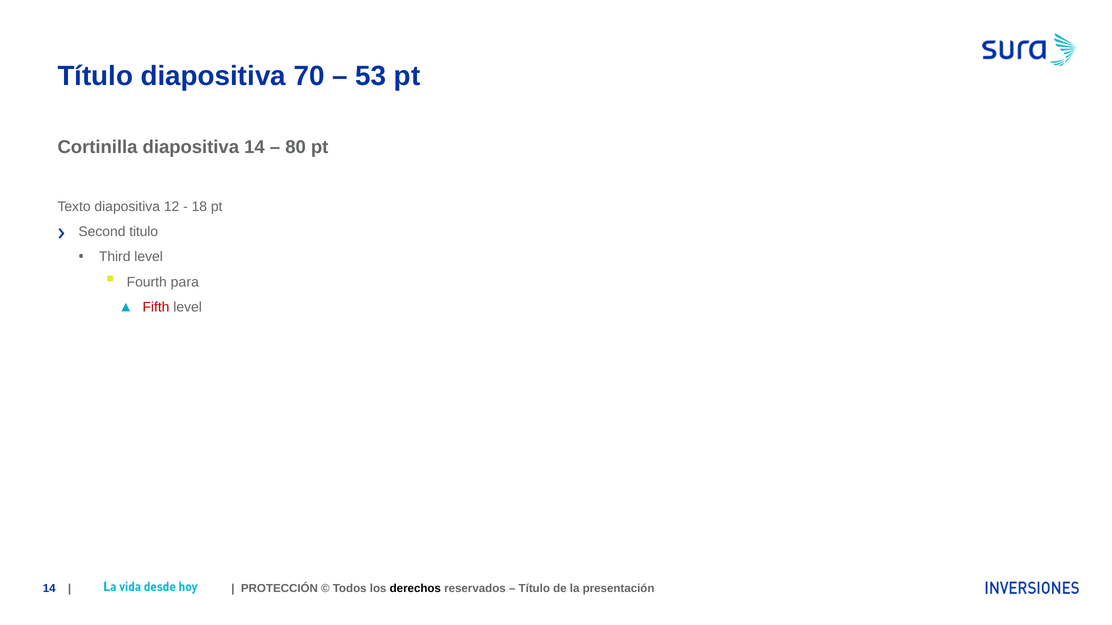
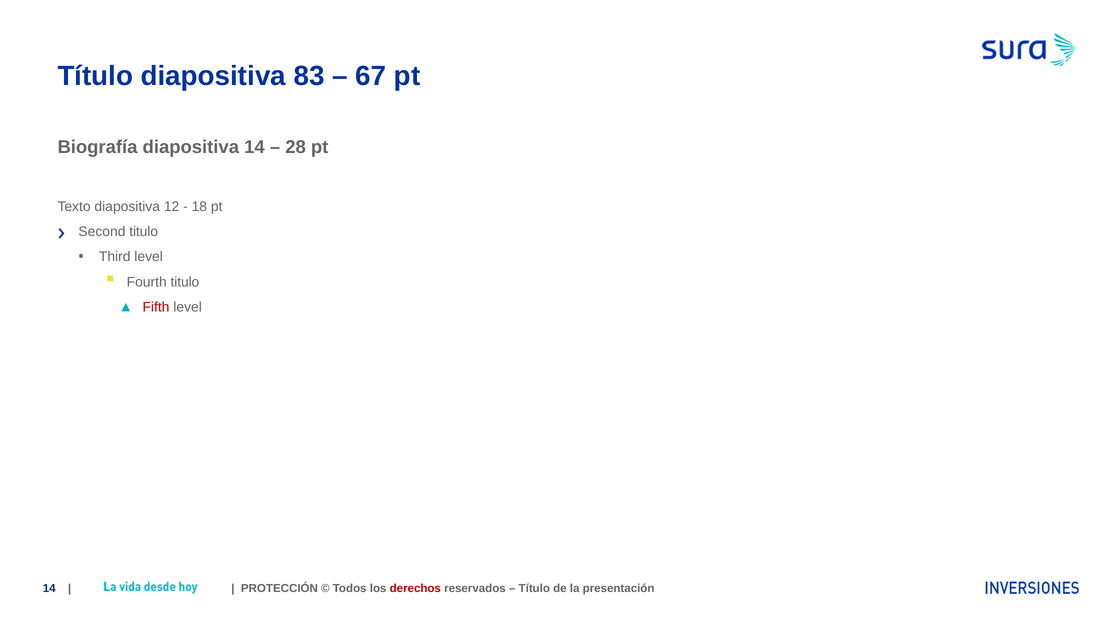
70: 70 -> 83
53: 53 -> 67
Cortinilla: Cortinilla -> Biografía
80: 80 -> 28
Fourth para: para -> titulo
derechos colour: black -> red
